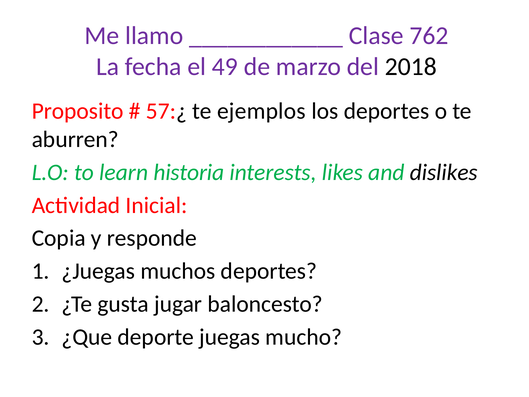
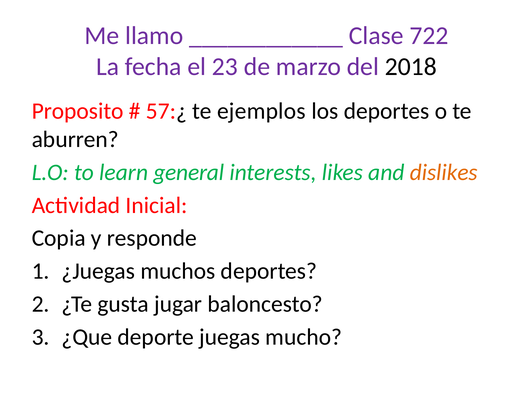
762: 762 -> 722
49: 49 -> 23
historia: historia -> general
dislikes colour: black -> orange
